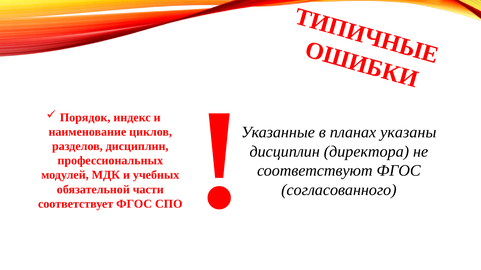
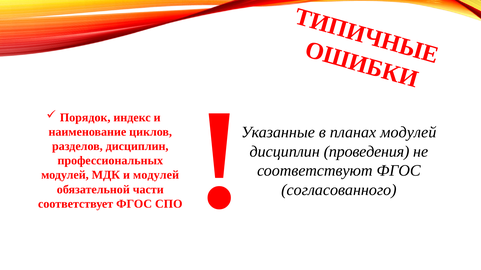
планах указаны: указаны -> модулей
директора: директора -> проведения
и учебных: учебных -> модулей
